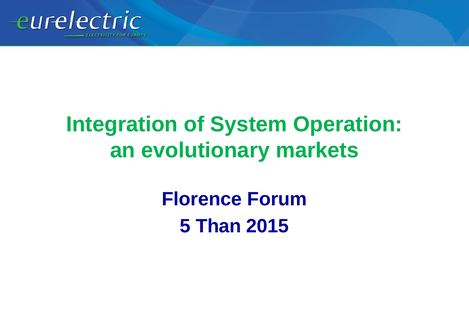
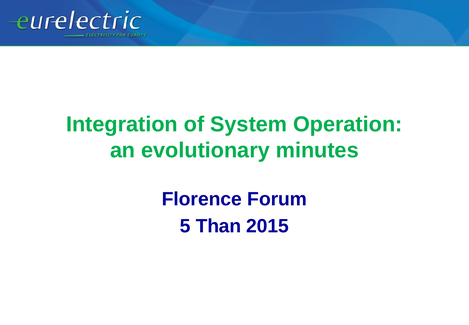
markets: markets -> minutes
